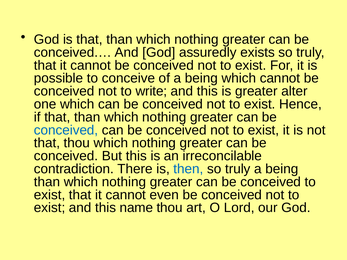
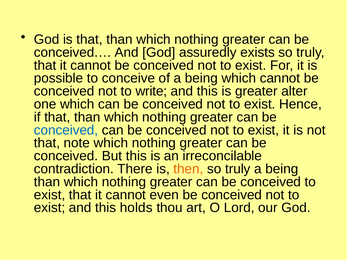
that thou: thou -> note
then colour: blue -> orange
name: name -> holds
